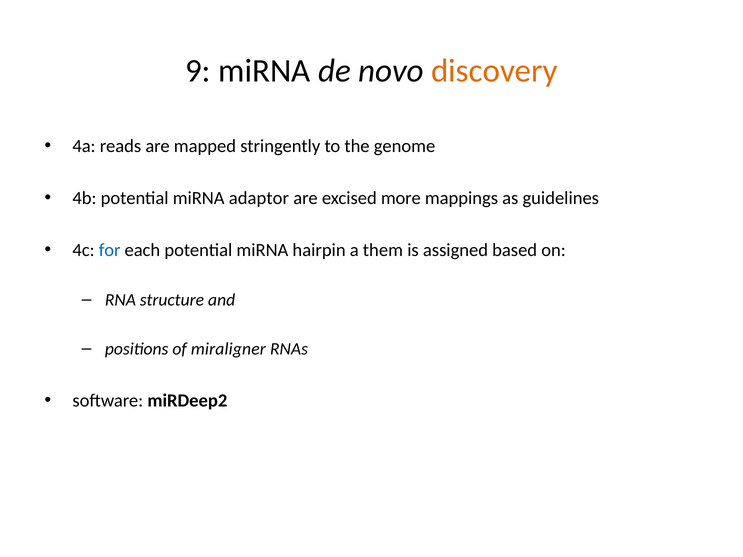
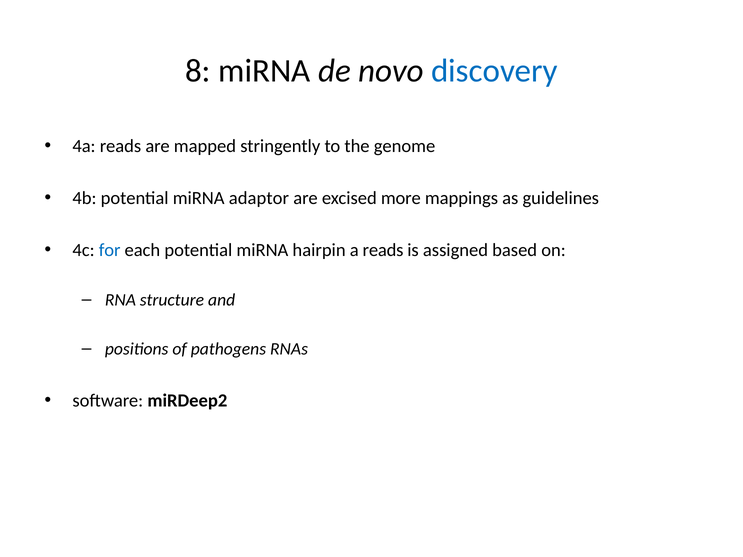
9: 9 -> 8
discovery colour: orange -> blue
a them: them -> reads
miraligner: miraligner -> pathogens
